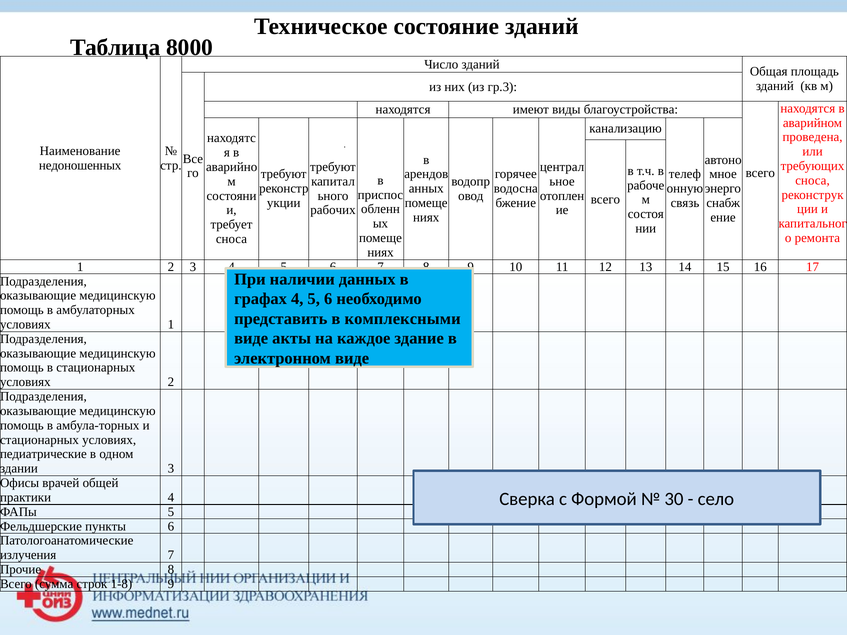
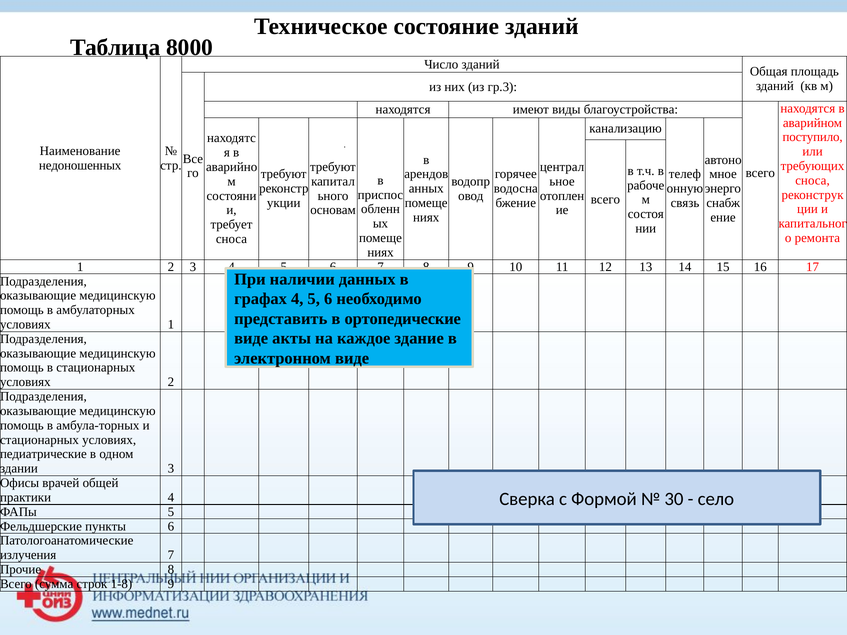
проведена: проведена -> поступило
рабочих: рабочих -> основам
комплексными: комплексными -> ортопедические
